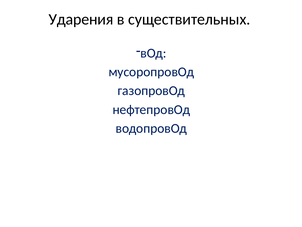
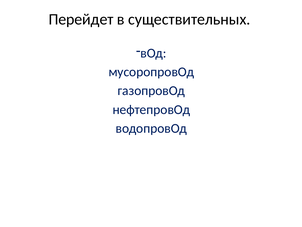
Ударения: Ударения -> Перейдет
